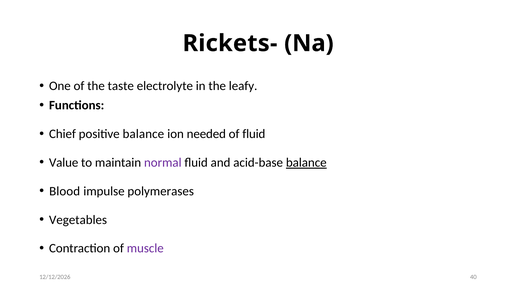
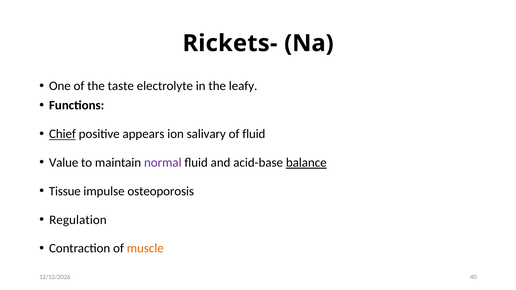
Chief underline: none -> present
positive balance: balance -> appears
needed: needed -> salivary
Blood: Blood -> Tissue
polymerases: polymerases -> osteoporosis
Vegetables: Vegetables -> Regulation
muscle colour: purple -> orange
